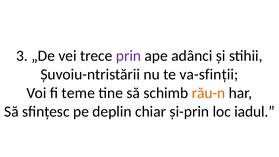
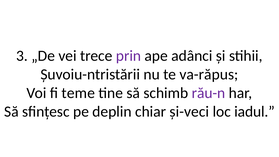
va-sfinții: va-sfinții -> va-răpus
rău-n colour: orange -> purple
și-prin: și-prin -> și-veci
